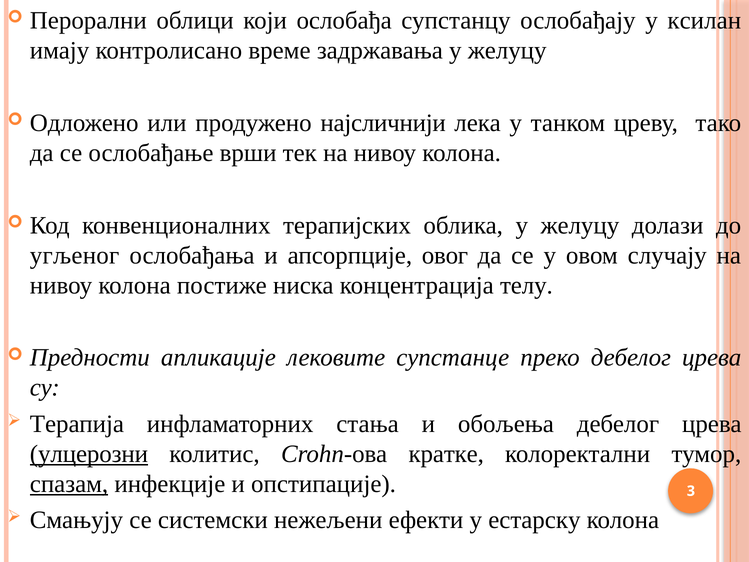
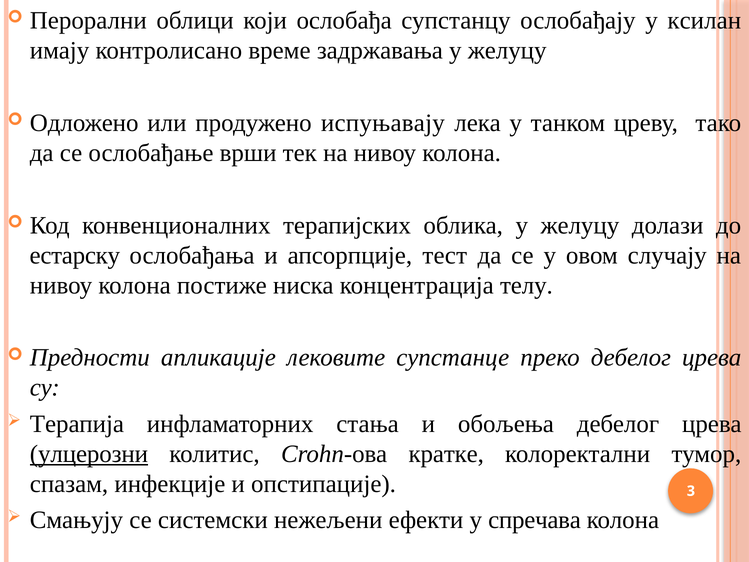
најсличнији: најсличнији -> испуњавају
угљеног: угљеног -> естарску
овог: овог -> тест
спазам underline: present -> none
естарску: естарску -> спречава
